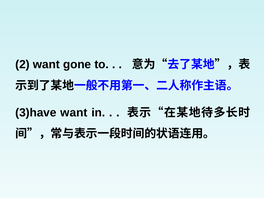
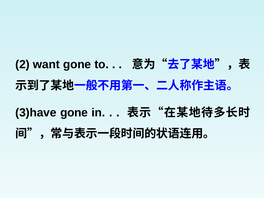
3)have want: want -> gone
